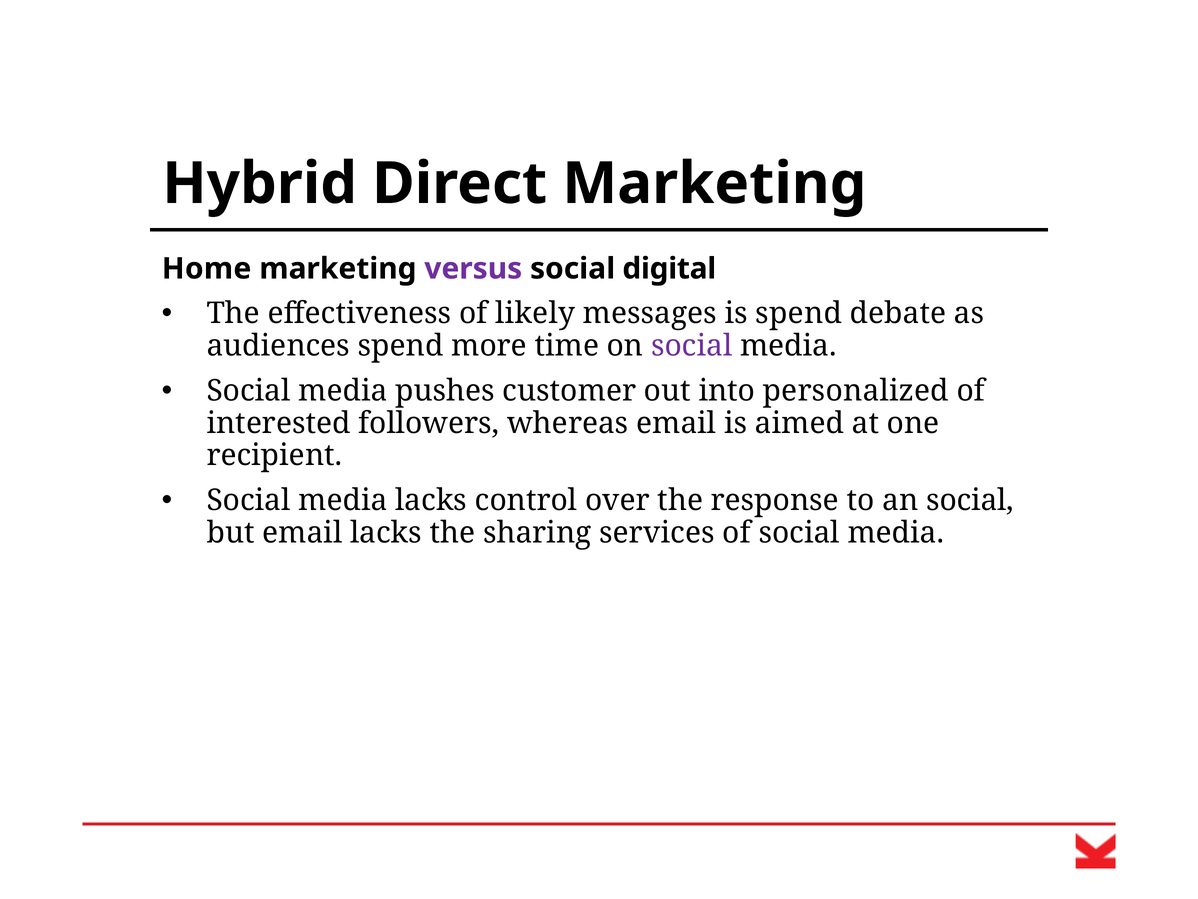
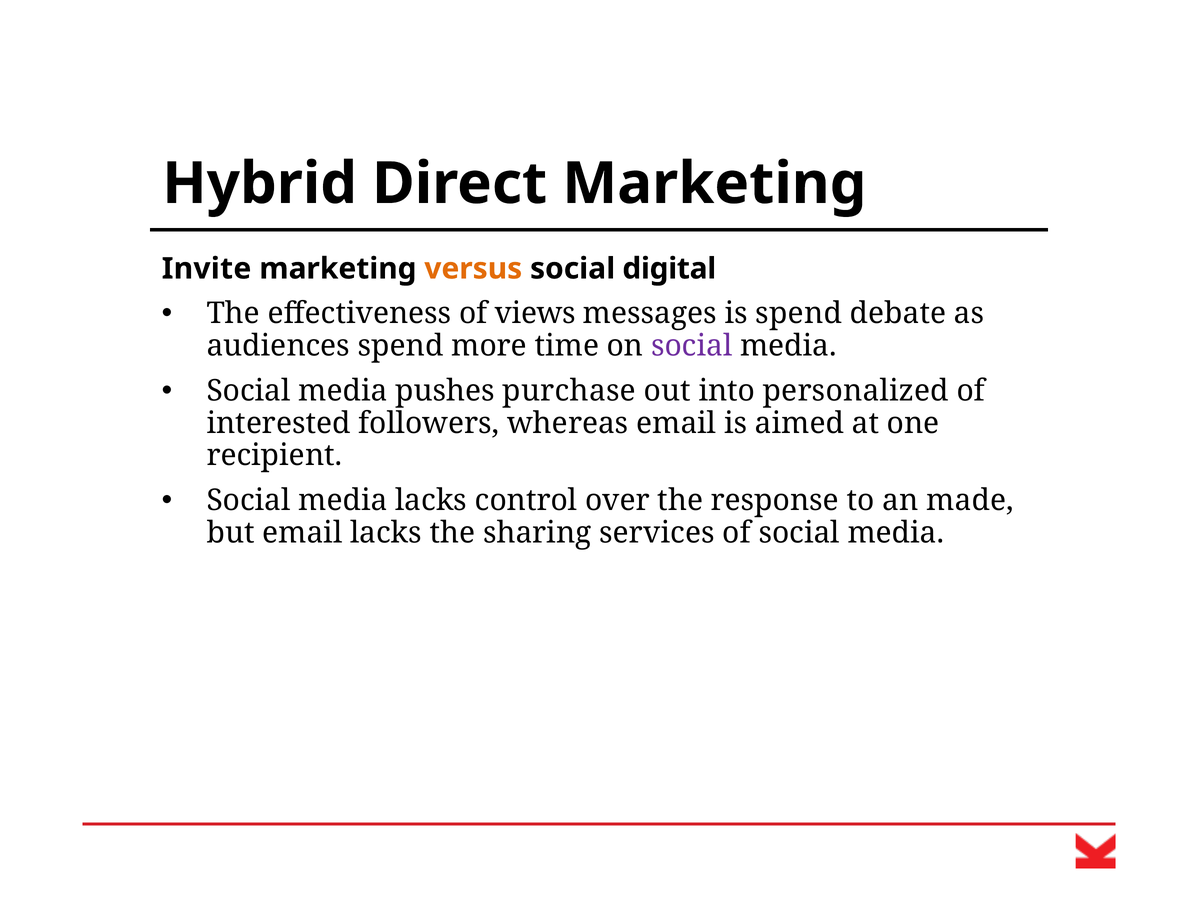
Home: Home -> Invite
versus colour: purple -> orange
likely: likely -> views
customer: customer -> purchase
an social: social -> made
